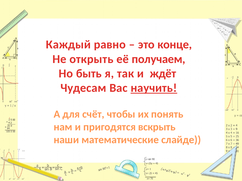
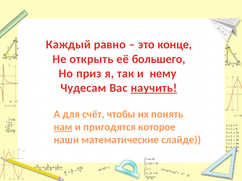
получаем: получаем -> большего
быть: быть -> приз
ждёт: ждёт -> нему
нам underline: none -> present
вскрыть: вскрыть -> которое
